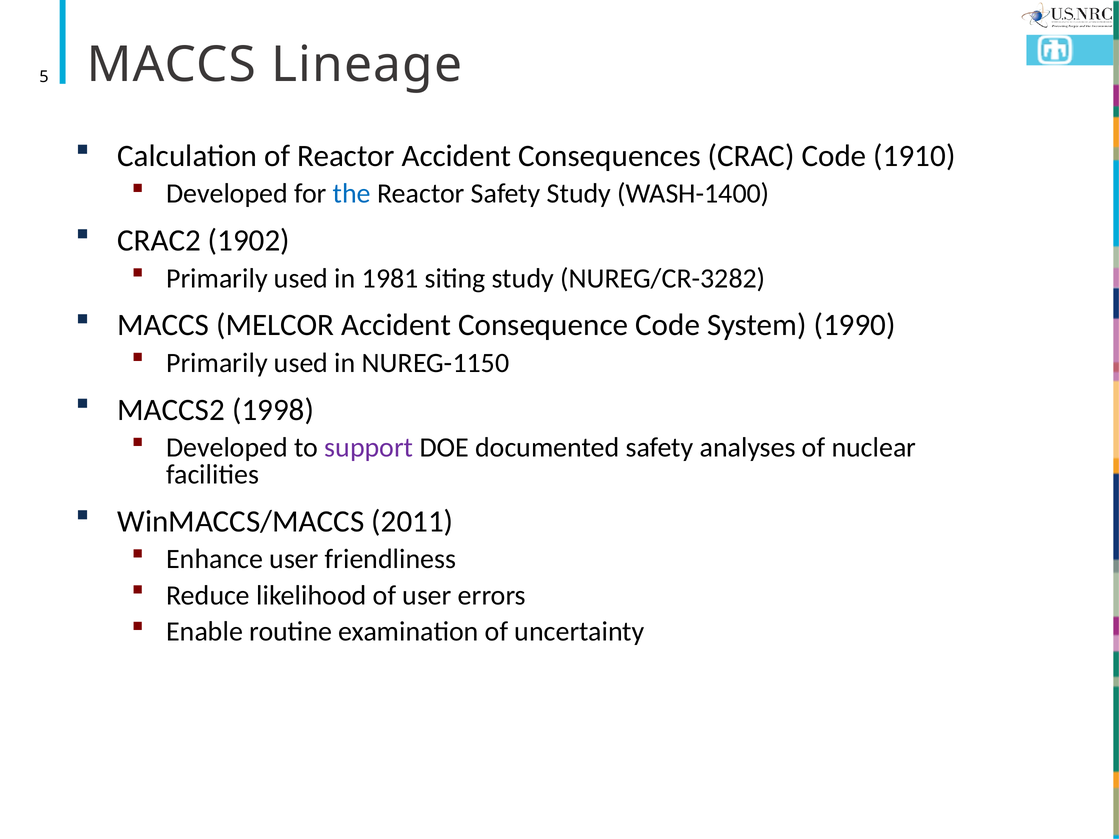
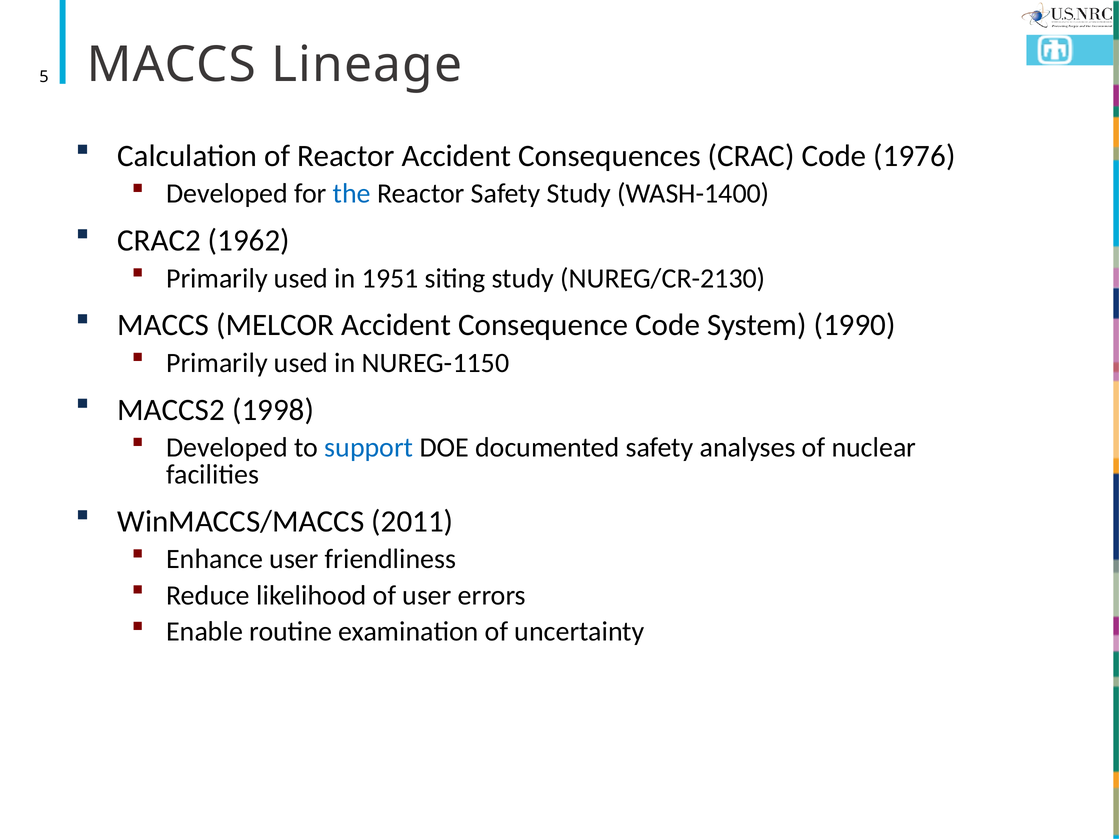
1910: 1910 -> 1976
1902: 1902 -> 1962
1981: 1981 -> 1951
NUREG/CR-3282: NUREG/CR-3282 -> NUREG/CR-2130
support colour: purple -> blue
